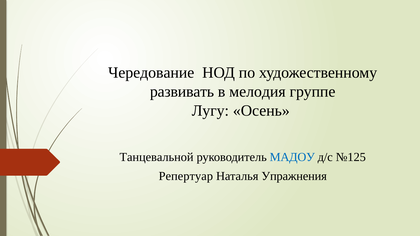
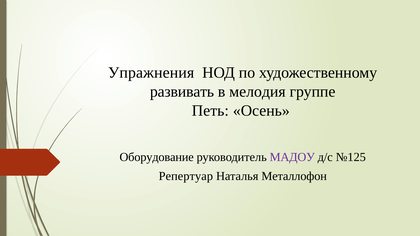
Чередование: Чередование -> Упражнения
Лугу: Лугу -> Петь
Танцевальной: Танцевальной -> Оборудование
МАДОУ colour: blue -> purple
Упражнения: Упражнения -> Металлофон
